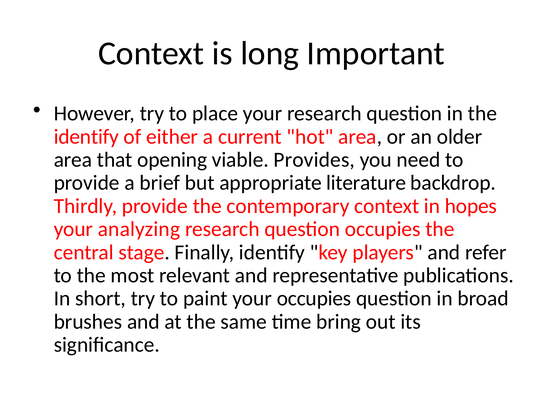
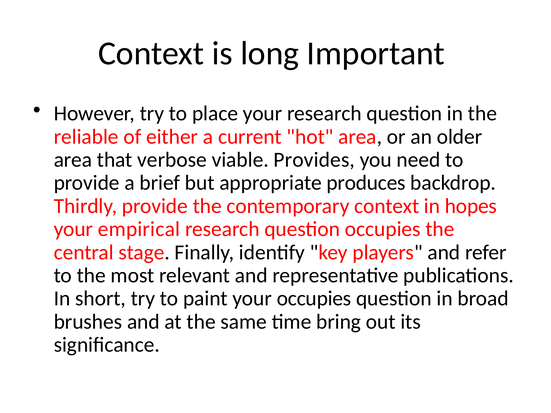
identify at (86, 137): identify -> reliable
opening: opening -> verbose
literature: literature -> produces
analyzing: analyzing -> empirical
